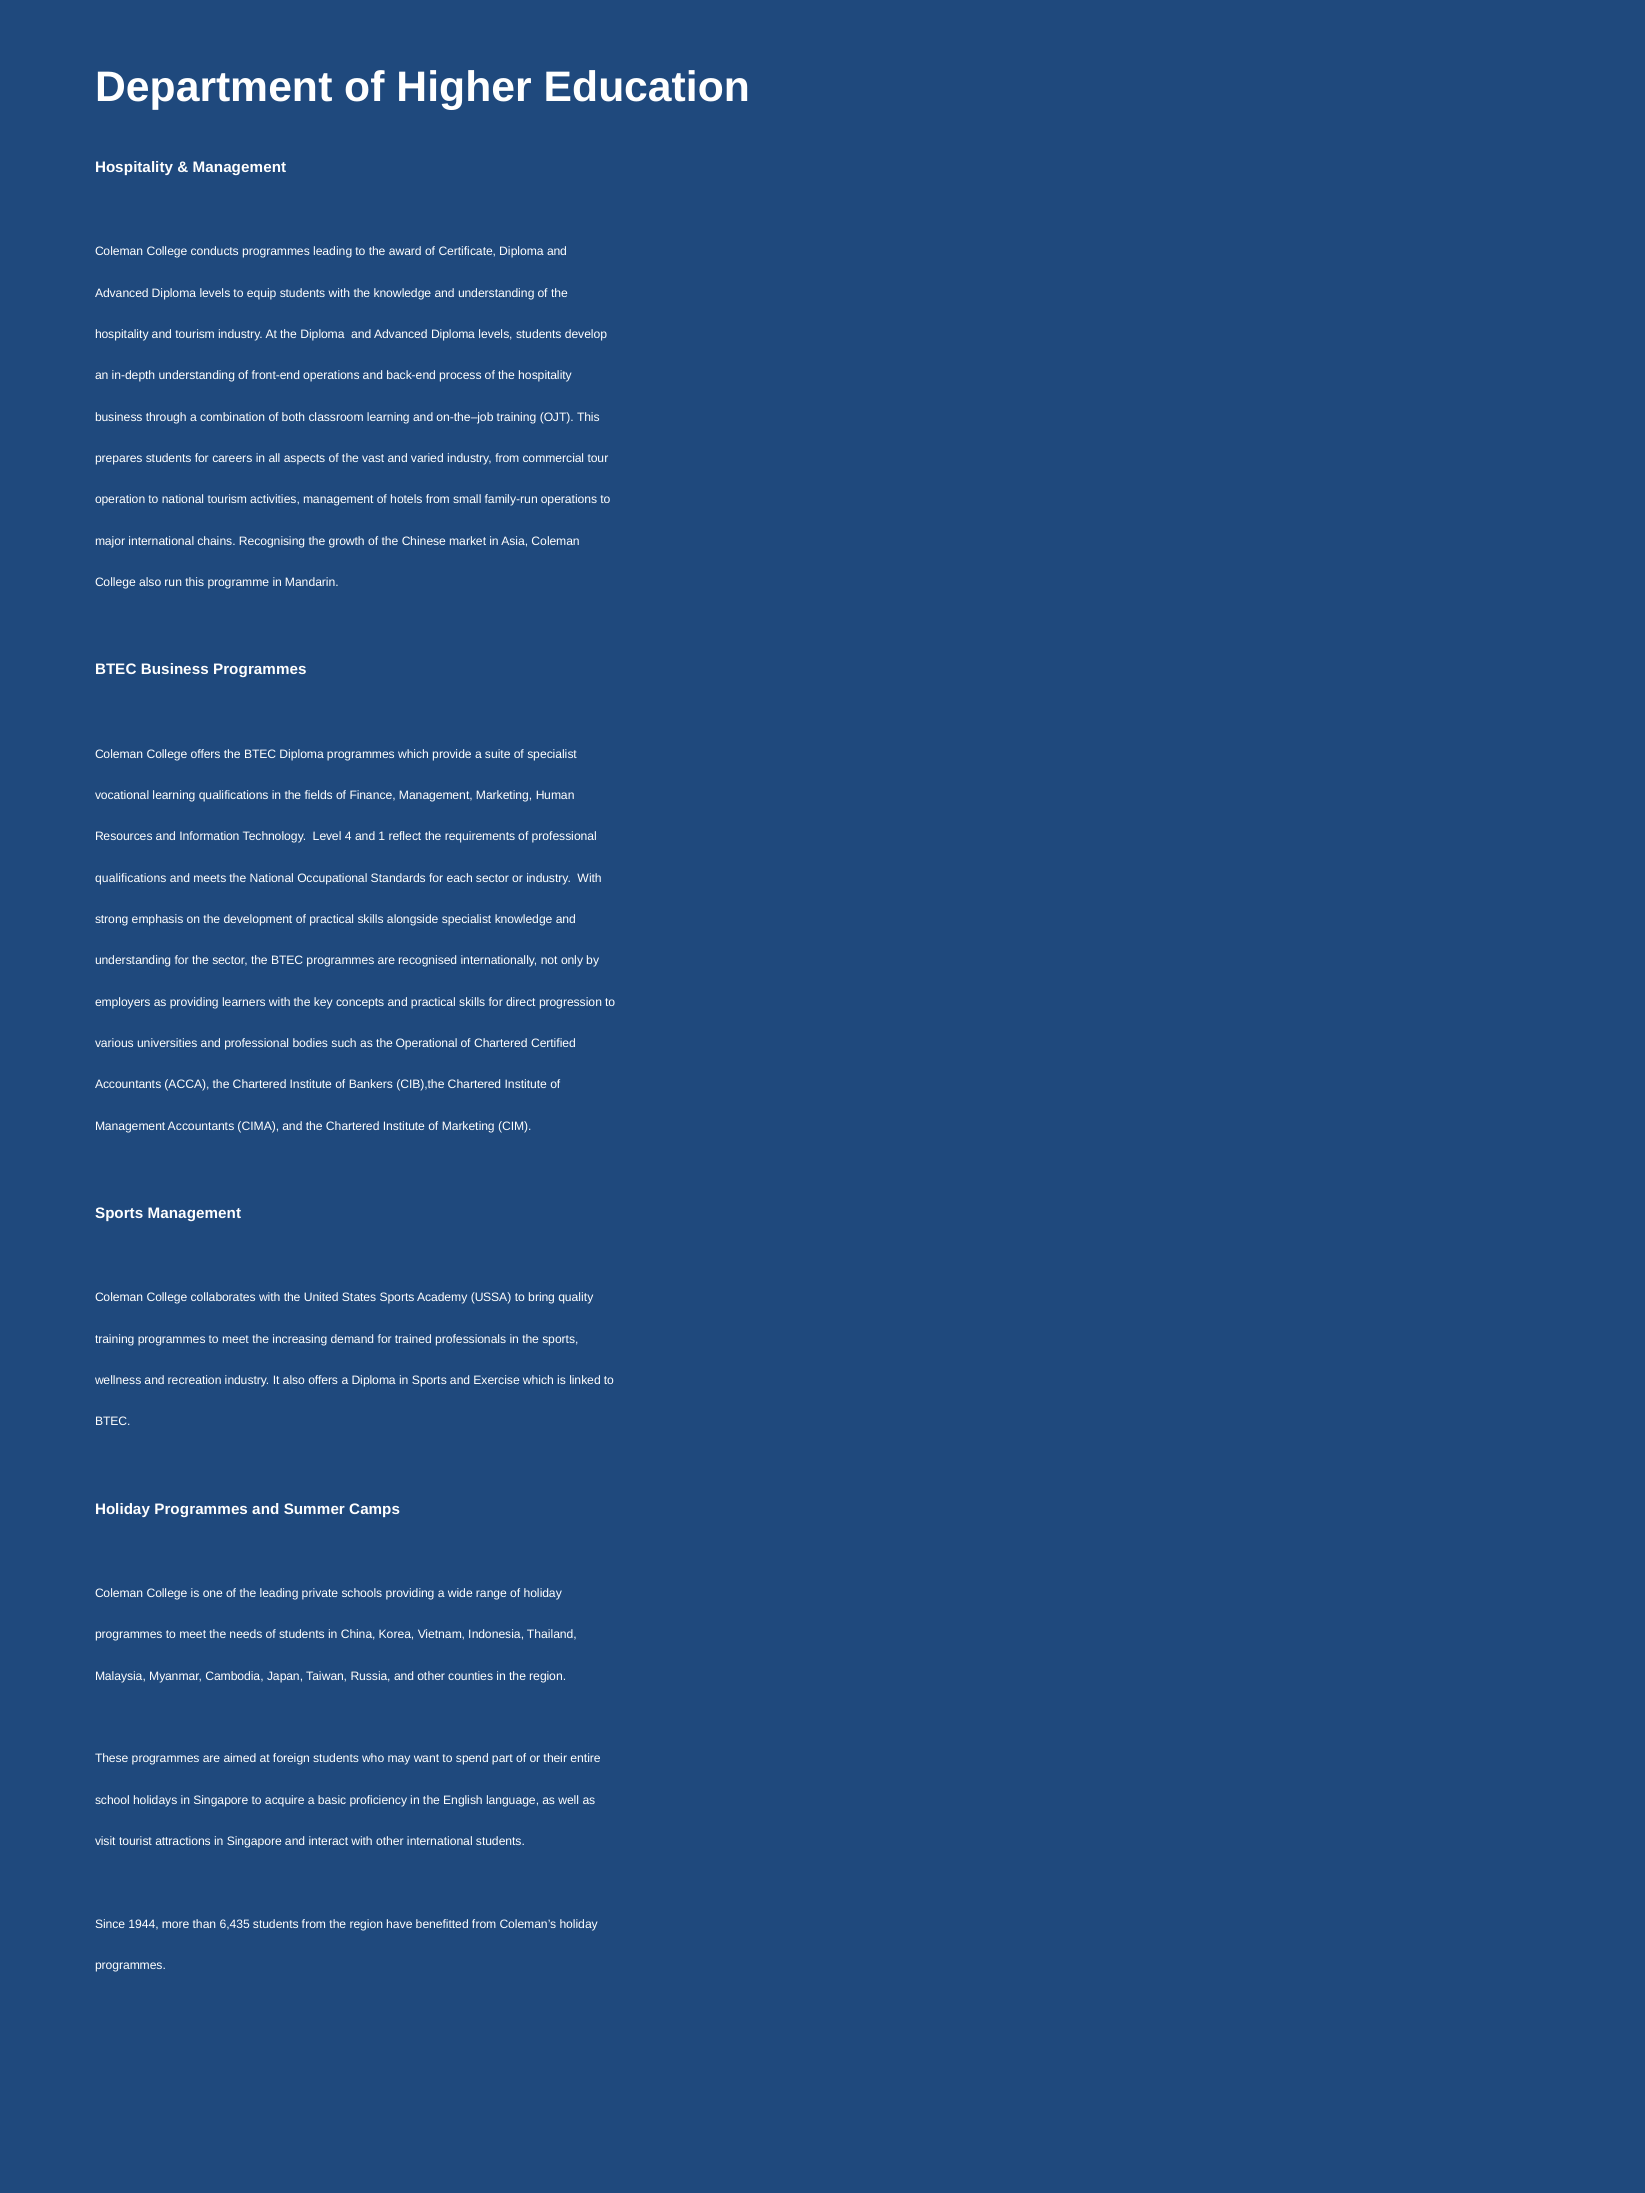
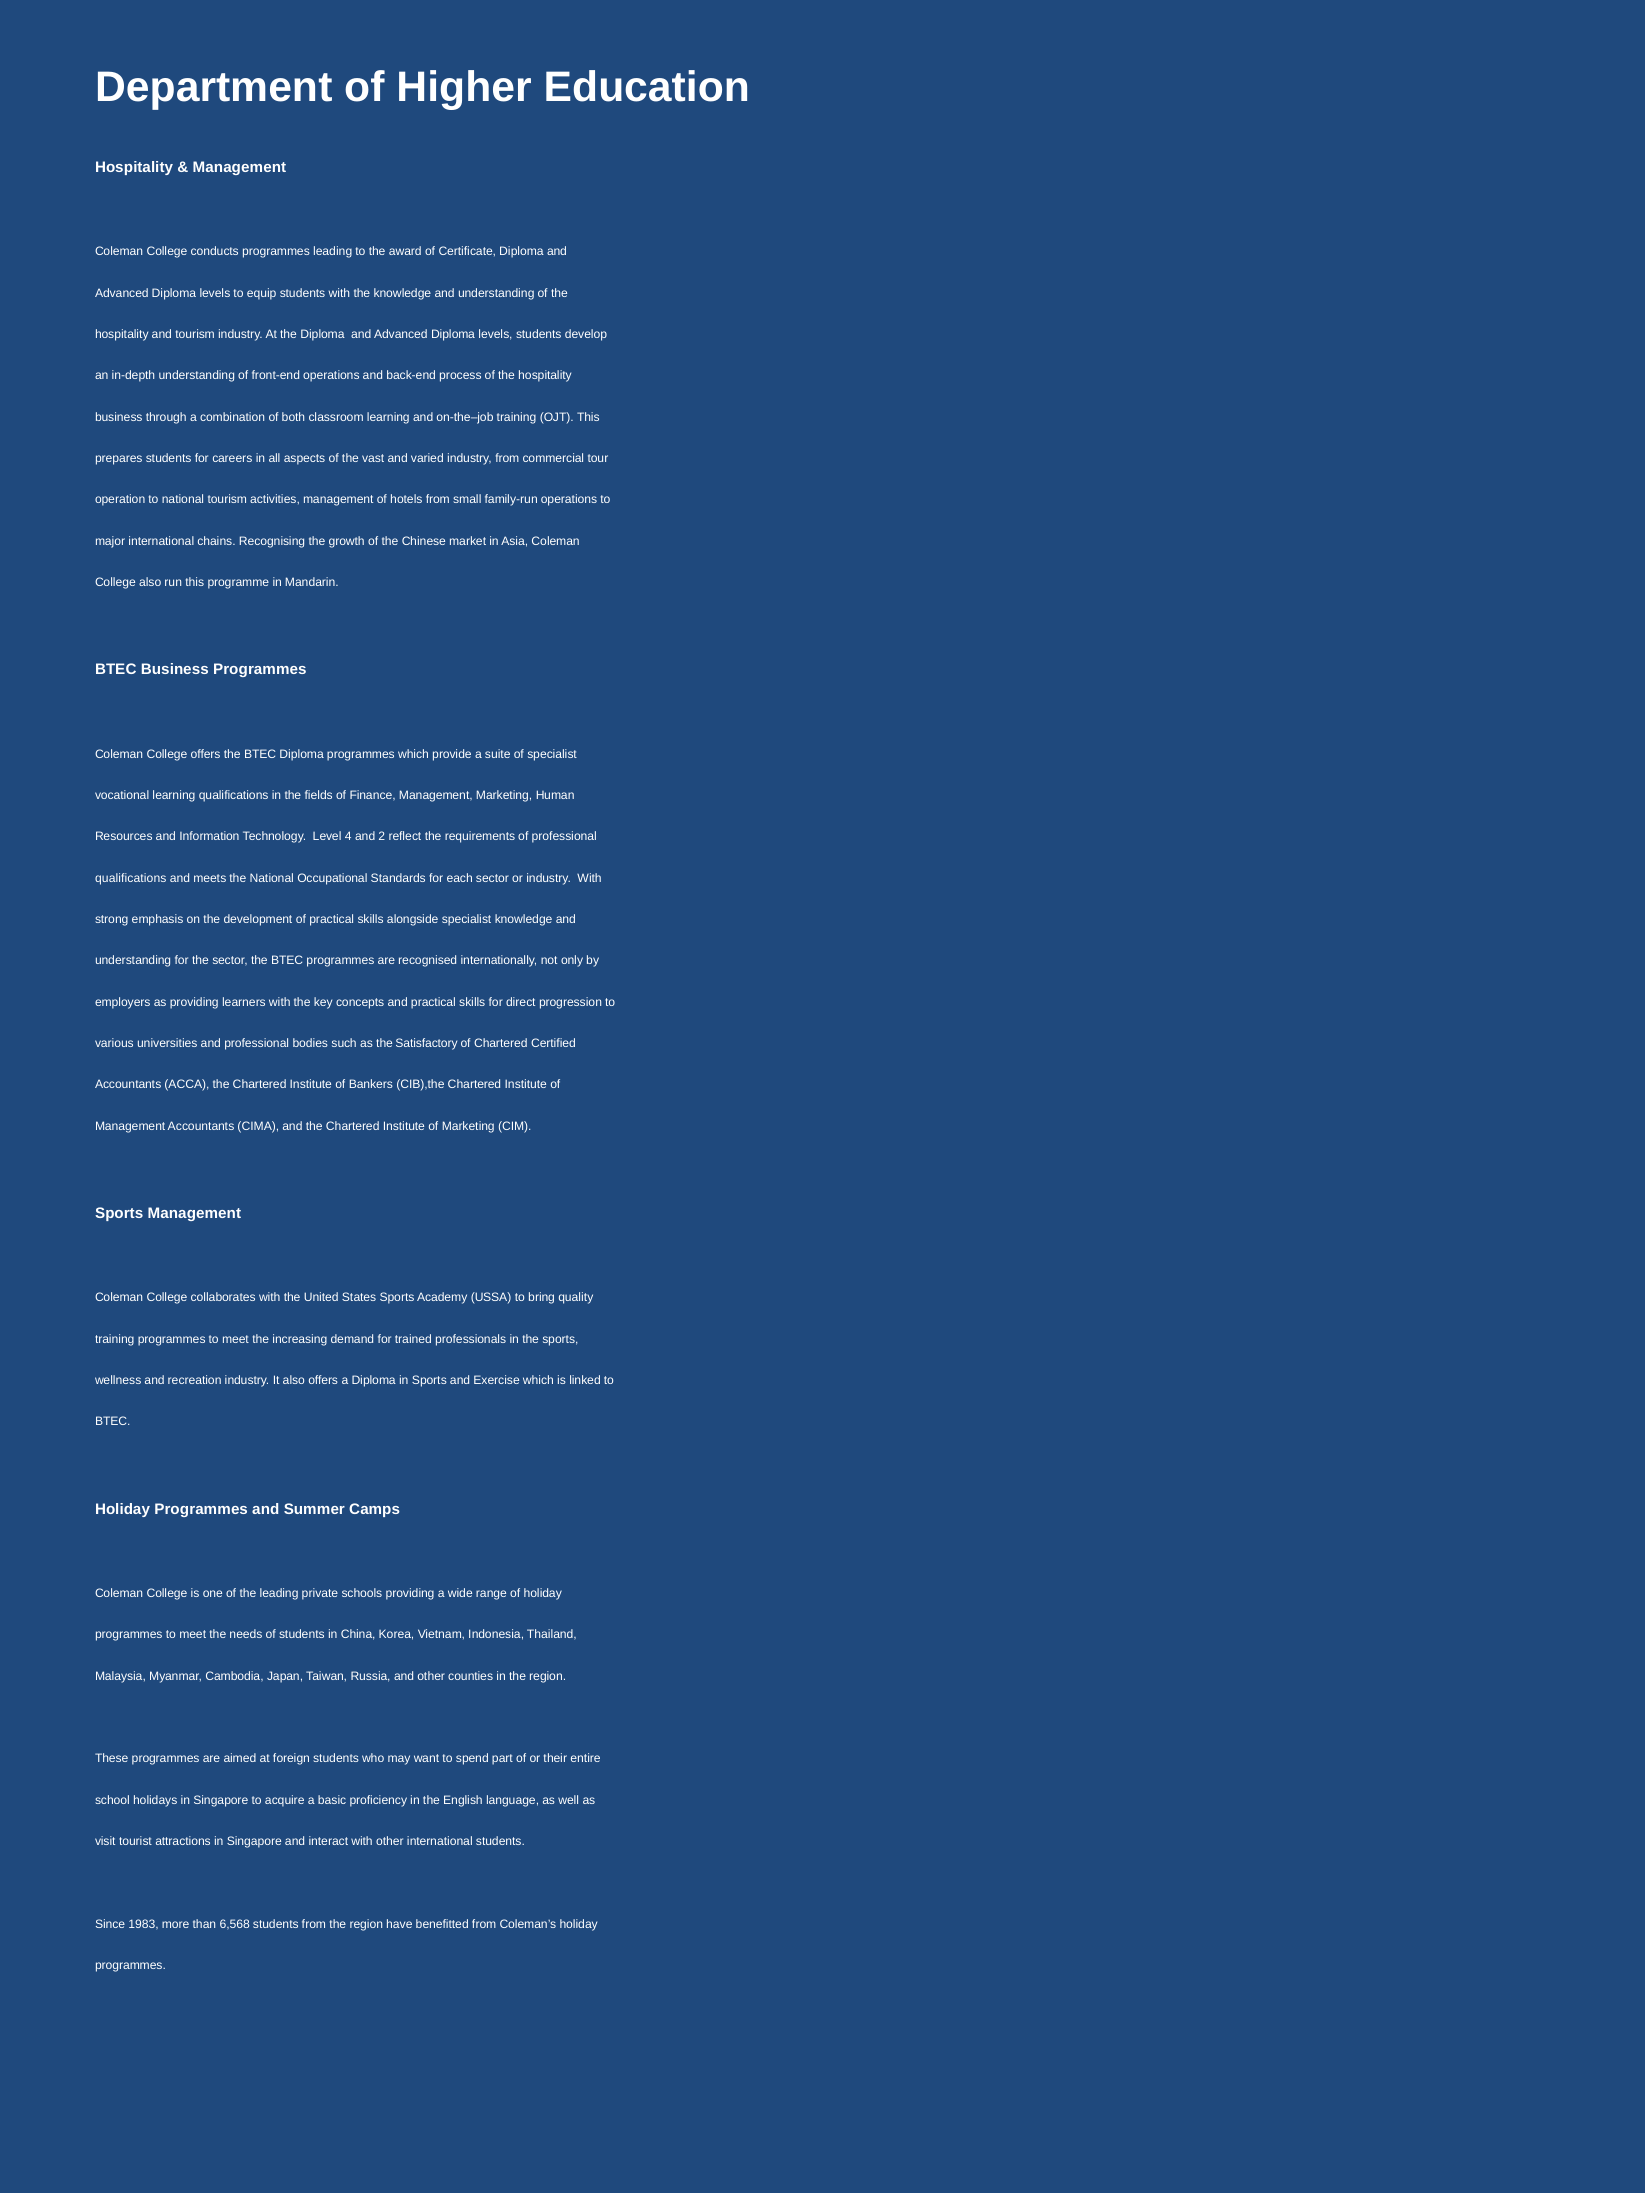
1: 1 -> 2
Operational: Operational -> Satisfactory
1944: 1944 -> 1983
6,435: 6,435 -> 6,568
